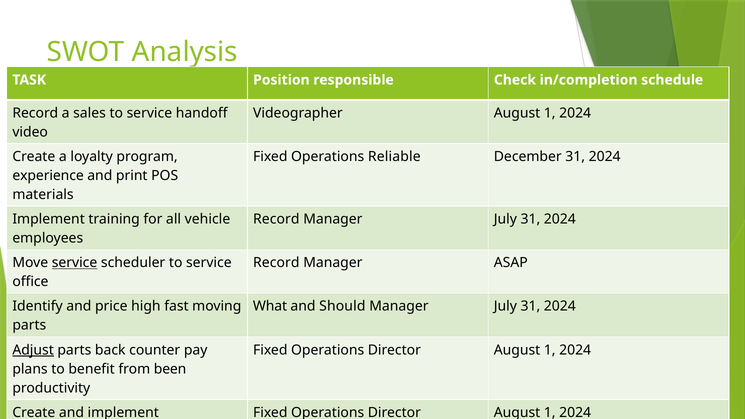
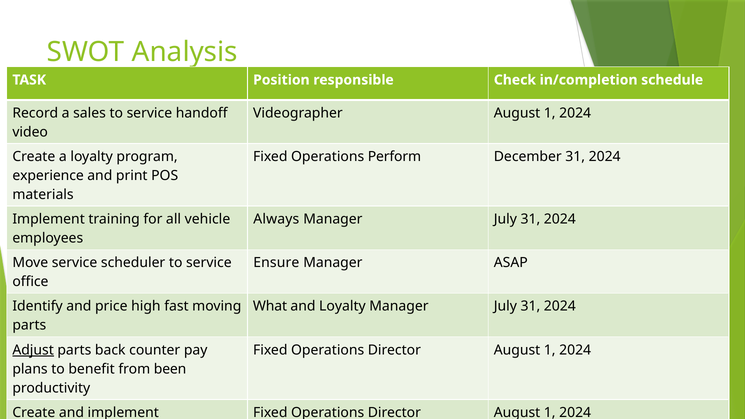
Reliable: Reliable -> Perform
Record at (276, 219): Record -> Always
service at (75, 263) underline: present -> none
Record at (276, 263): Record -> Ensure
and Should: Should -> Loyalty
